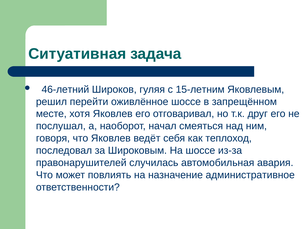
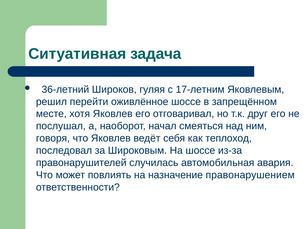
46-летний: 46-летний -> 36-летний
15-летним: 15-летним -> 17-летним
административное: административное -> правонарушением
